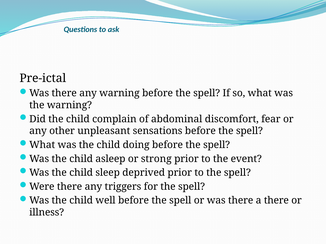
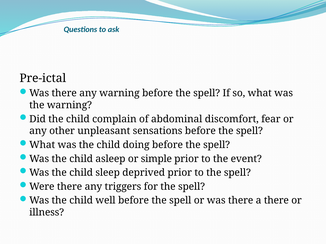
strong: strong -> simple
